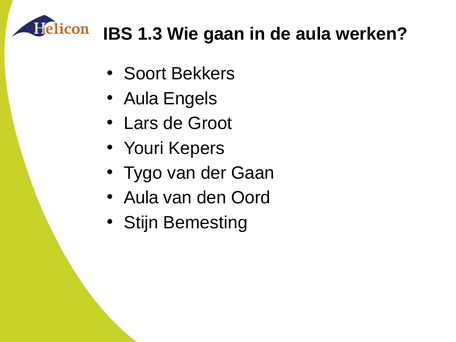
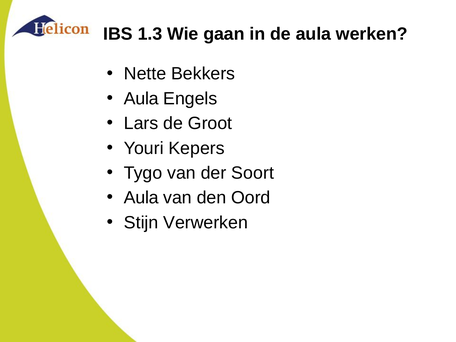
Soort: Soort -> Nette
der Gaan: Gaan -> Soort
Bemesting: Bemesting -> Verwerken
